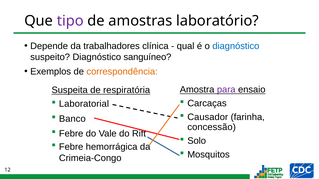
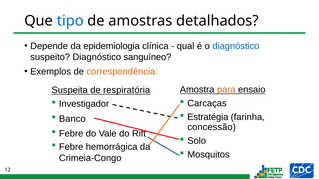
tipo colour: purple -> blue
laboratório: laboratório -> detalhados
trabalhadores: trabalhadores -> epidemiologia
para colour: purple -> orange
Laboratorial: Laboratorial -> Investigador
Causador: Causador -> Estratégia
